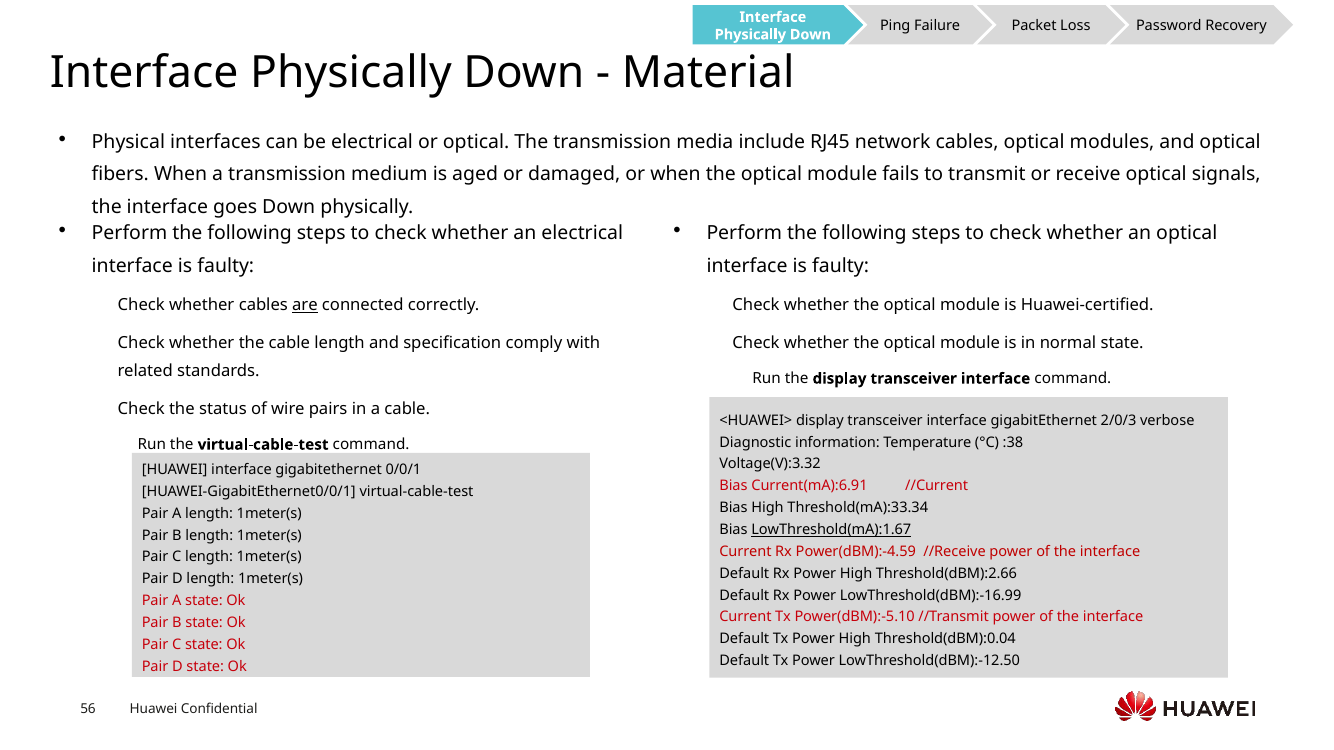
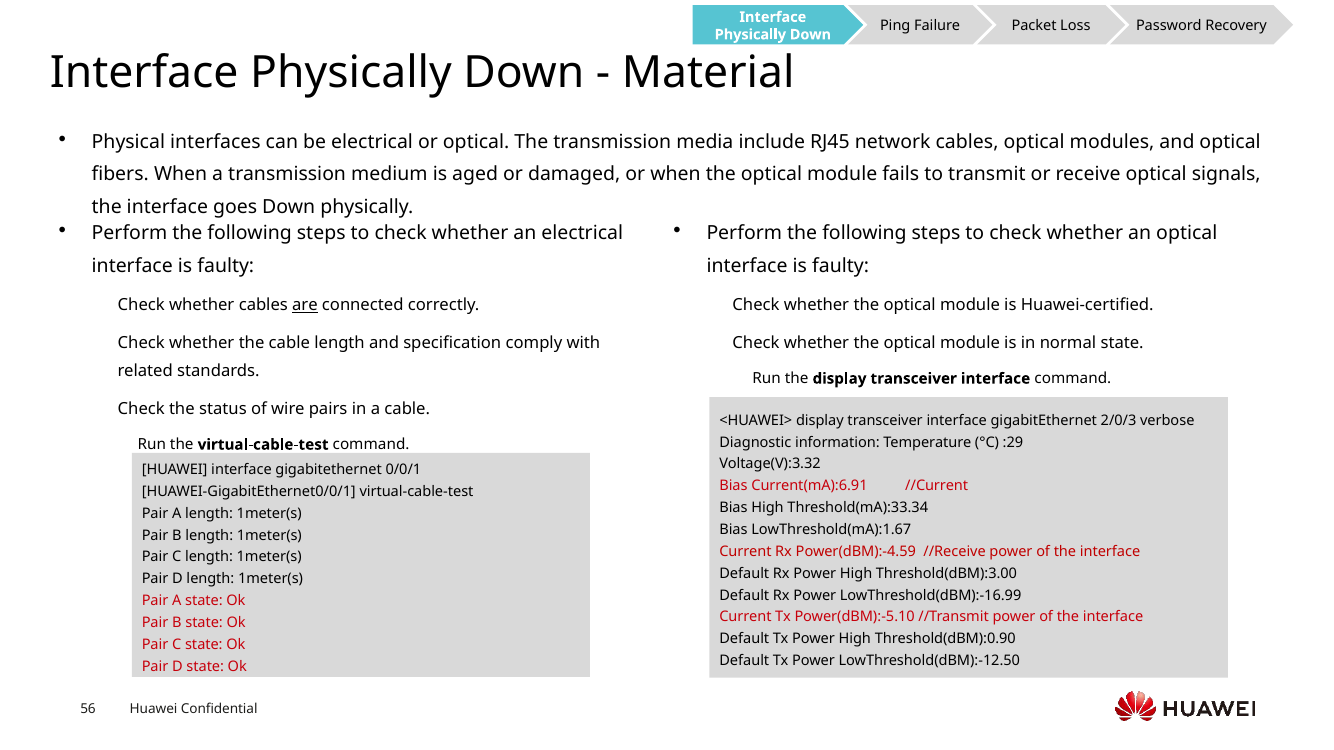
:38: :38 -> :29
LowThreshold(mA):1.67 underline: present -> none
Threshold(dBM):2.66: Threshold(dBM):2.66 -> Threshold(dBM):3.00
Threshold(dBM):0.04: Threshold(dBM):0.04 -> Threshold(dBM):0.90
